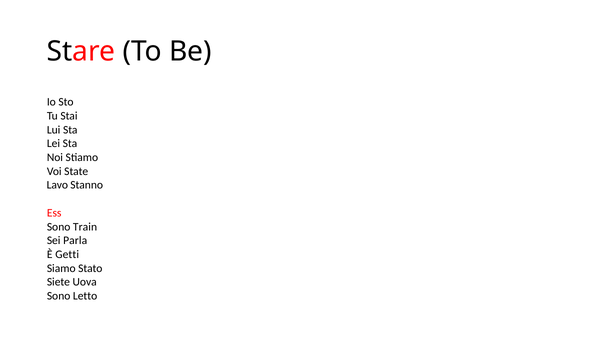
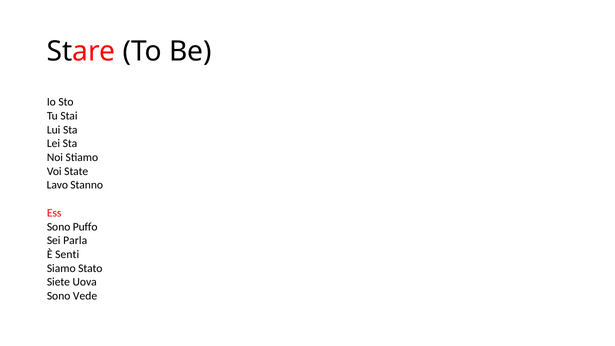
Train: Train -> Puffo
Getti: Getti -> Senti
Letto: Letto -> Vede
